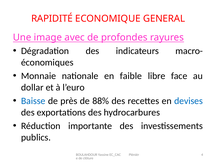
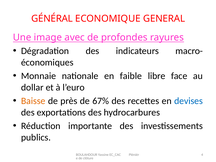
RAPIDITÉ: RAPIDITÉ -> GÉNÉRAL
Baisse colour: blue -> orange
88%: 88% -> 67%
